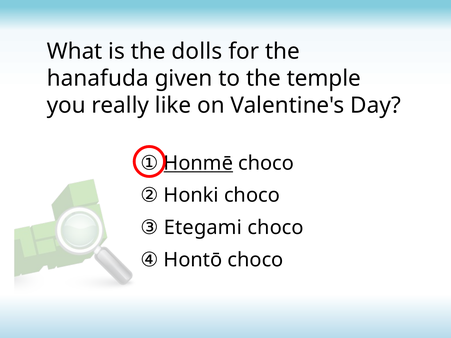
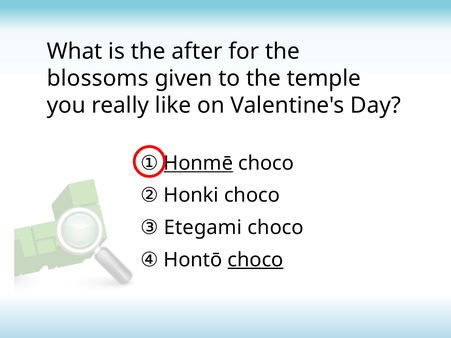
dolls: dolls -> after
hanafuda: hanafuda -> blossoms
choco at (255, 260) underline: none -> present
